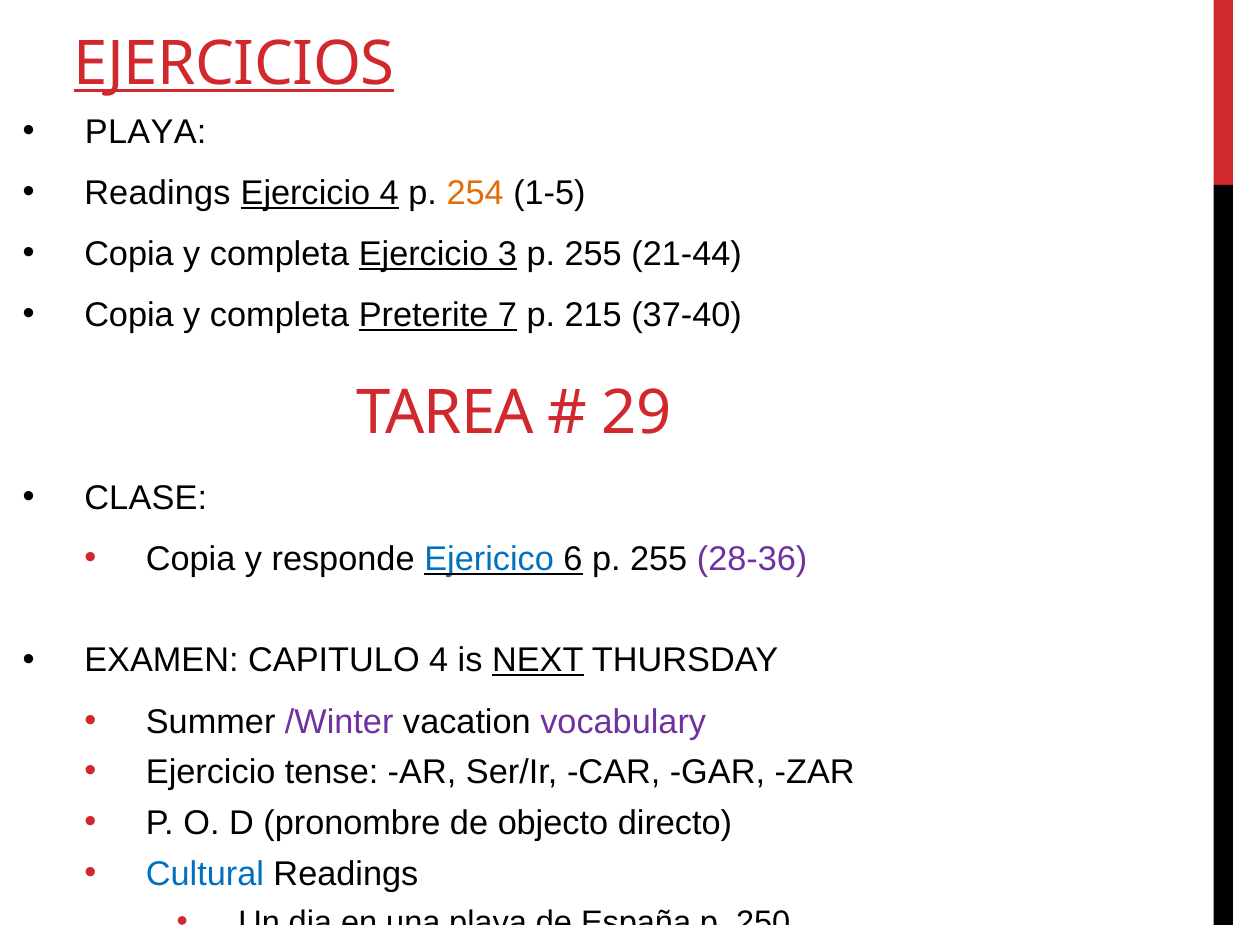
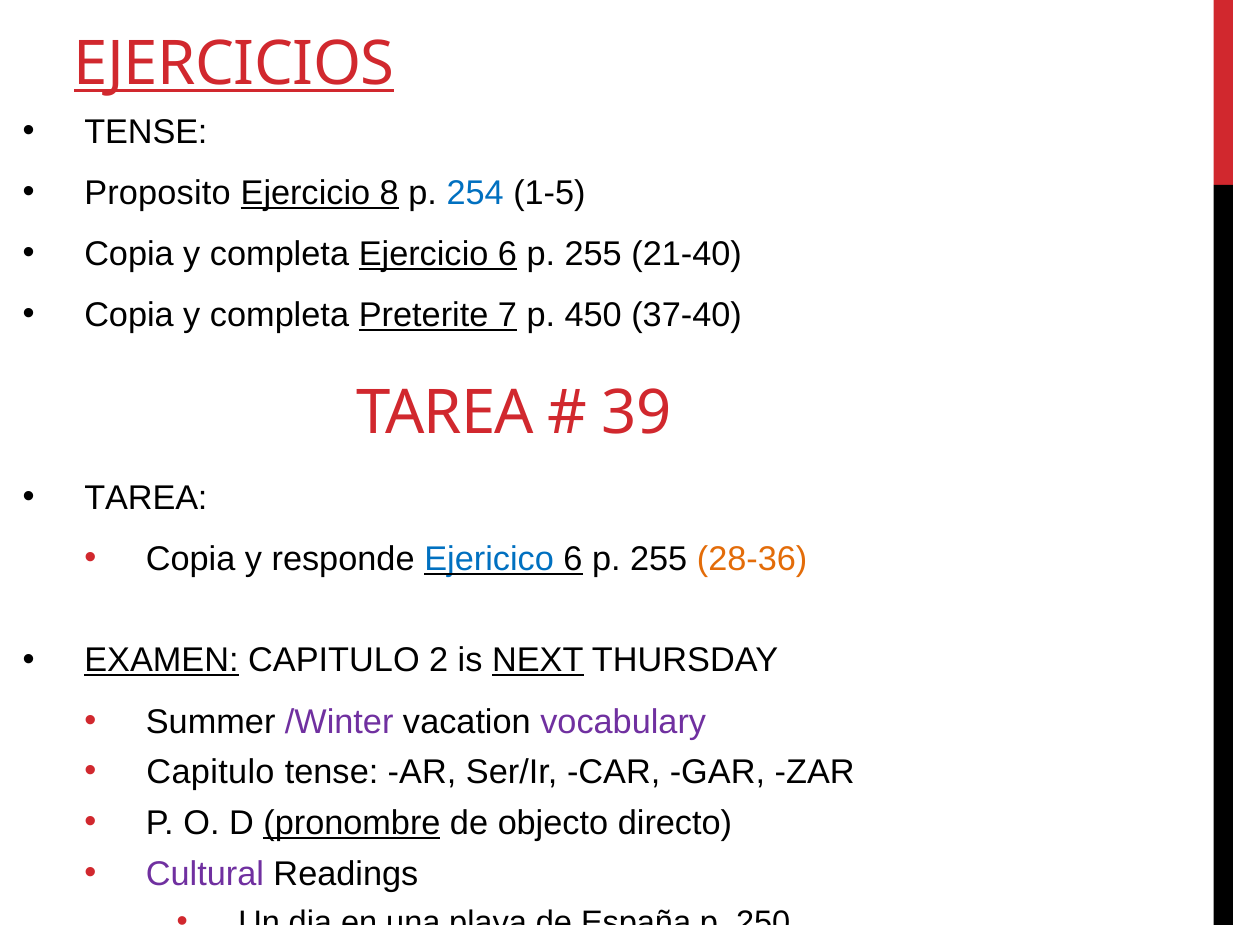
PLAYA at (146, 132): PLAYA -> TENSE
Readings at (157, 193): Readings -> Proposito
Ejercicio 4: 4 -> 8
254 colour: orange -> blue
Ejercicio 3: 3 -> 6
21-44: 21-44 -> 21-40
215: 215 -> 450
29: 29 -> 39
CLASE at (146, 498): CLASE -> TAREA
28-36 colour: purple -> orange
EXAMEN underline: none -> present
CAPITULO 4: 4 -> 2
Ejercicio at (211, 772): Ejercicio -> Capitulo
pronombre underline: none -> present
Cultural colour: blue -> purple
